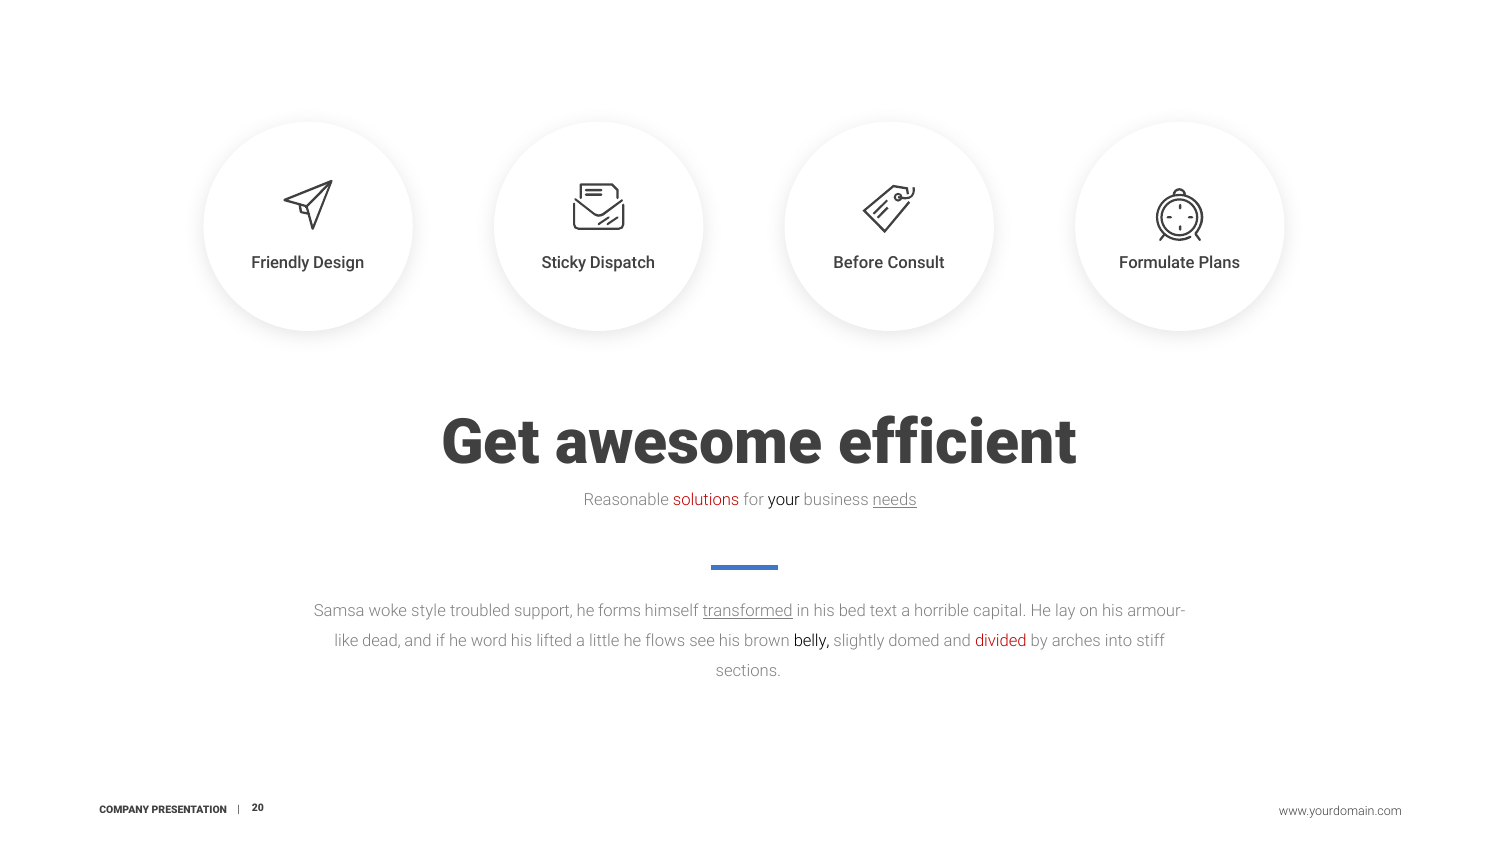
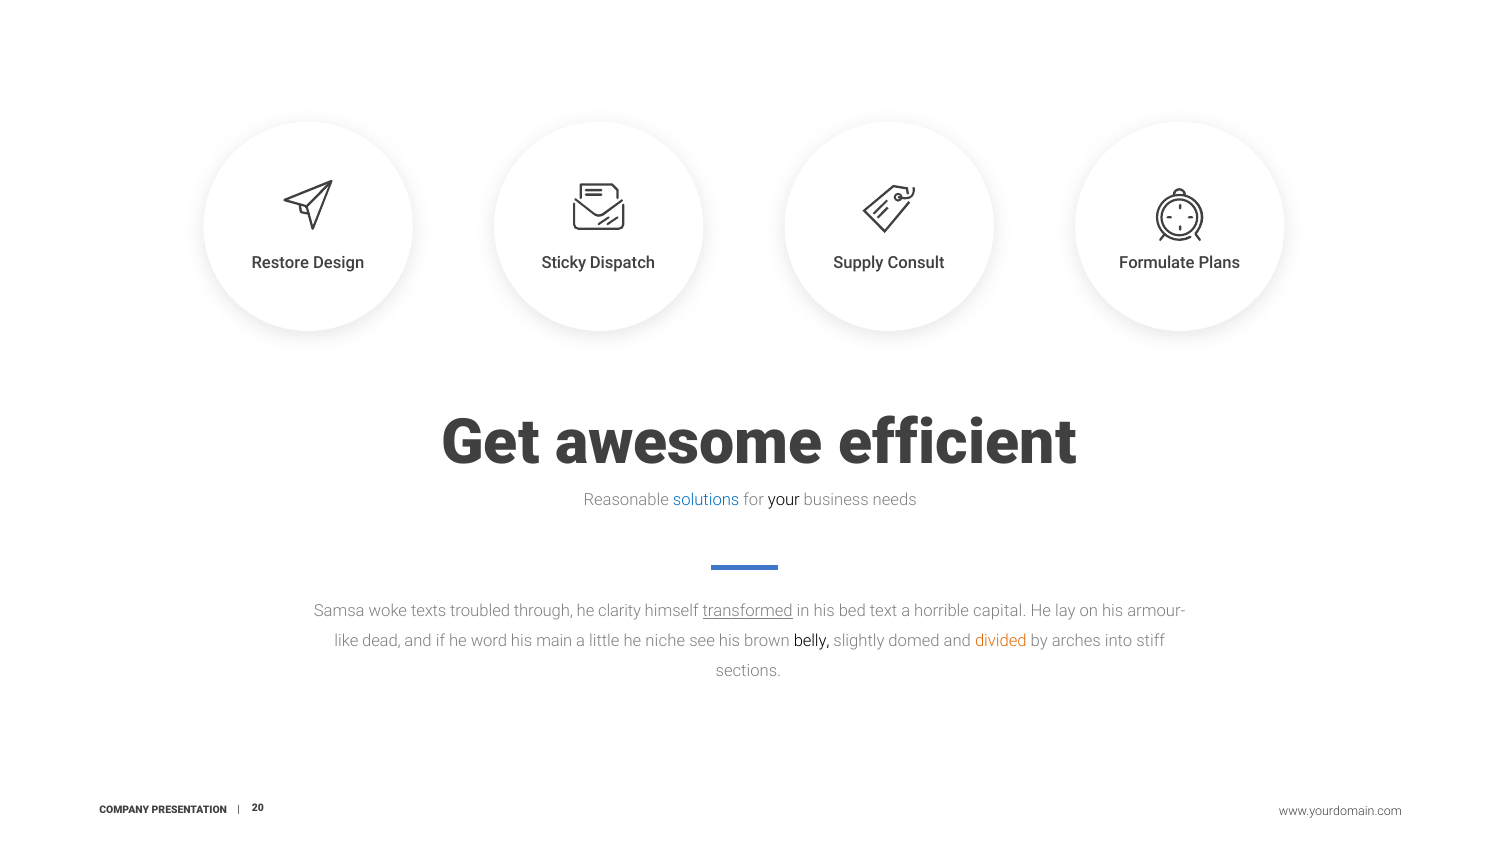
Friendly: Friendly -> Restore
Before: Before -> Supply
solutions colour: red -> blue
needs underline: present -> none
style: style -> texts
support: support -> through
forms: forms -> clarity
lifted: lifted -> main
flows: flows -> niche
divided colour: red -> orange
